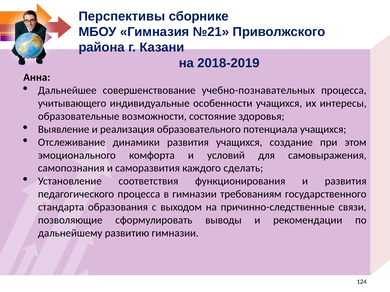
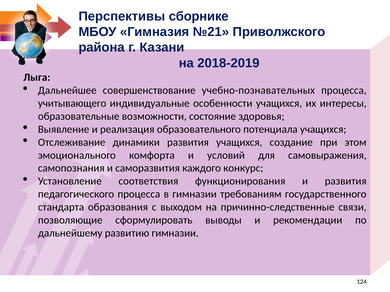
Анна: Анна -> Лыга
сделать: сделать -> конкурс
